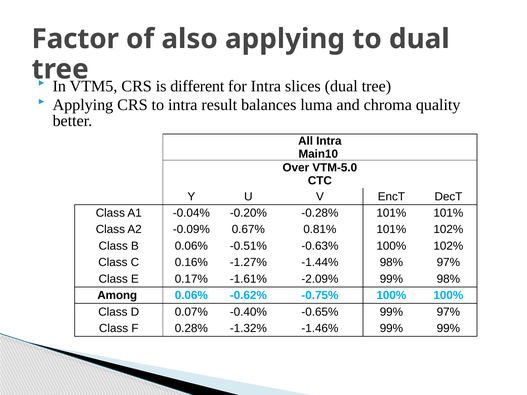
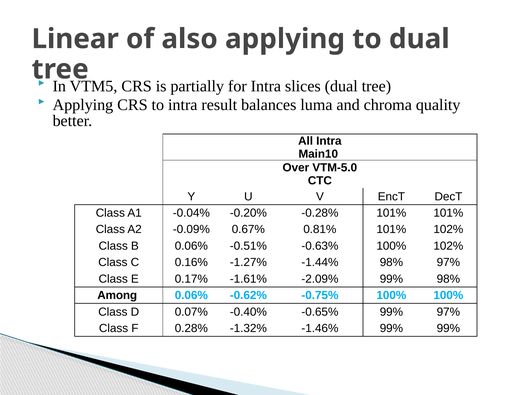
Factor: Factor -> Linear
different: different -> partially
